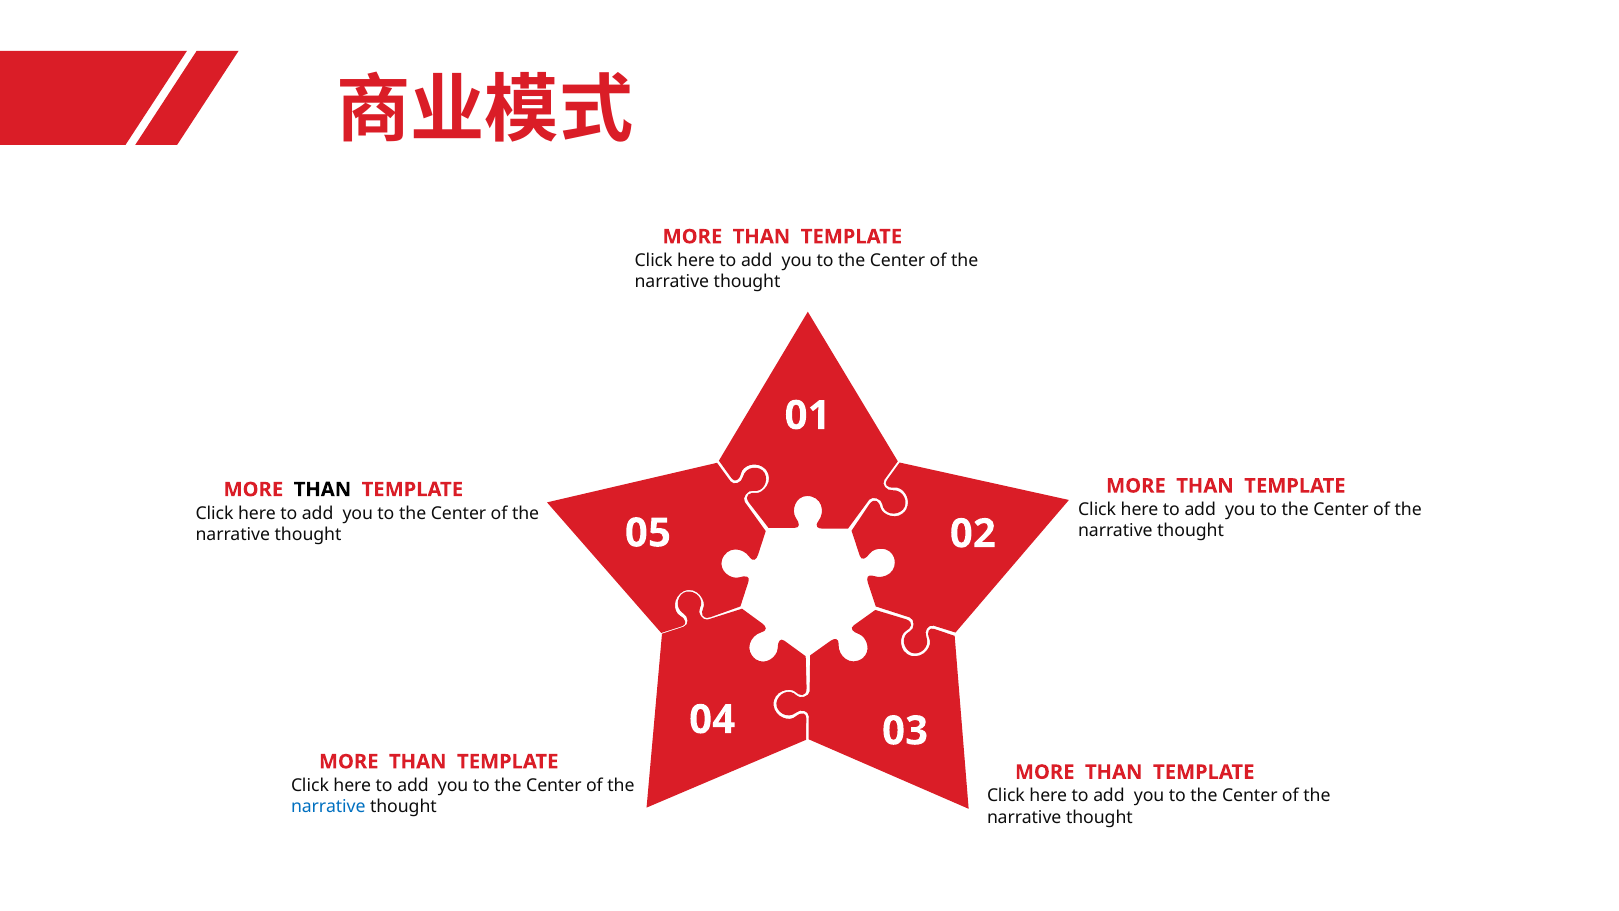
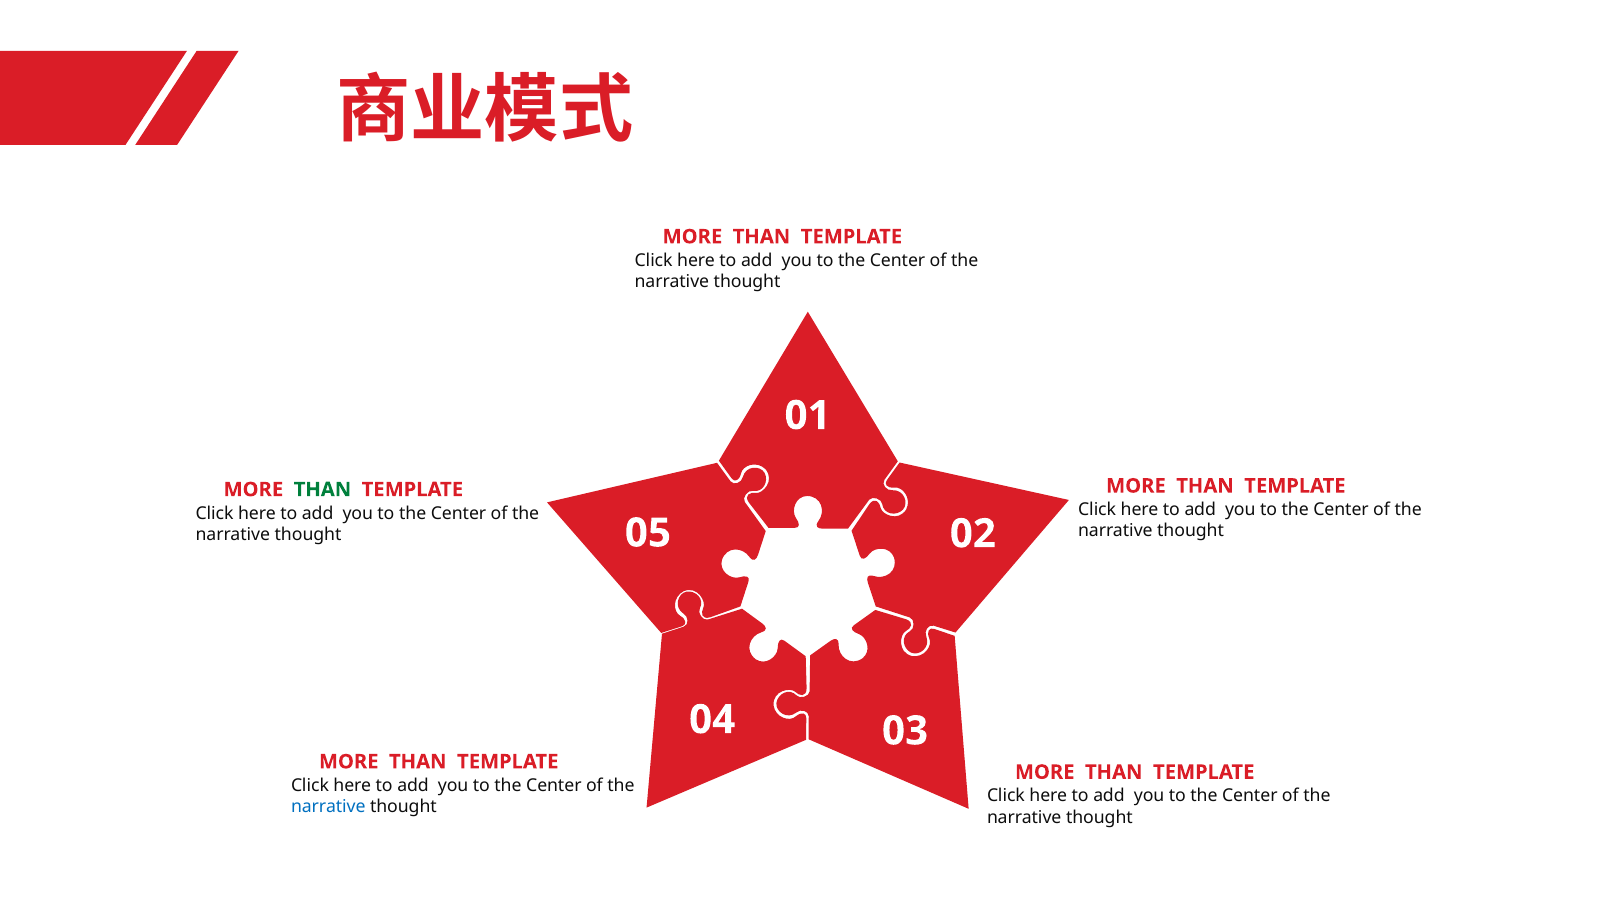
THAN at (322, 489) colour: black -> green
